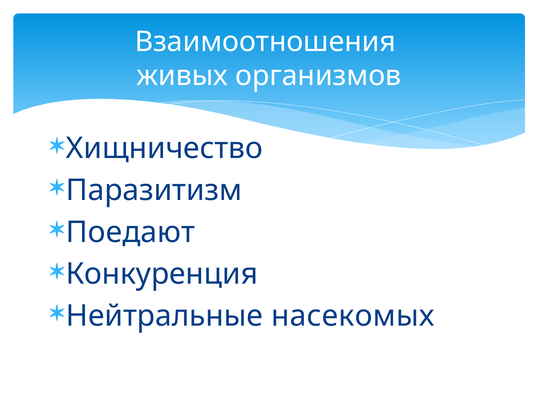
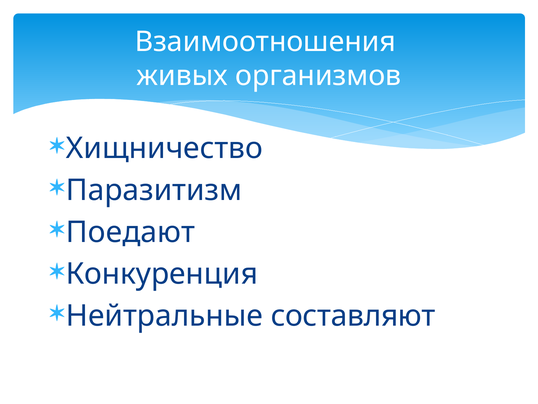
насекомых: насекомых -> составляют
